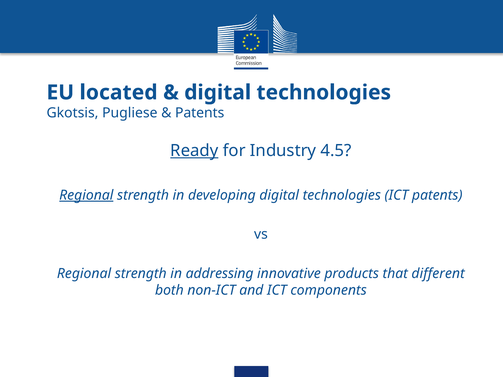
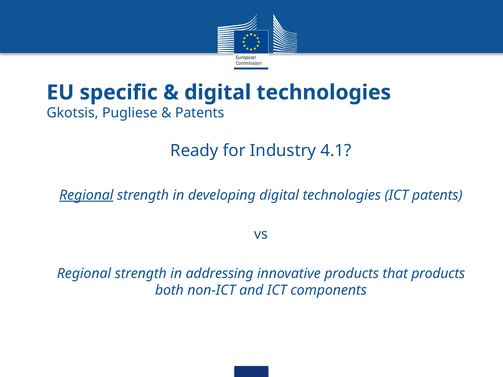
located: located -> specific
Ready underline: present -> none
4.5: 4.5 -> 4.1
that different: different -> products
